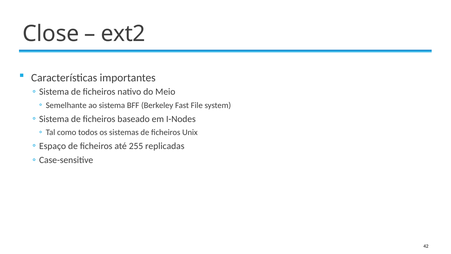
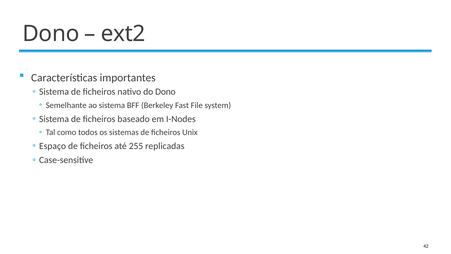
Close at (51, 34): Close -> Dono
do Meio: Meio -> Dono
